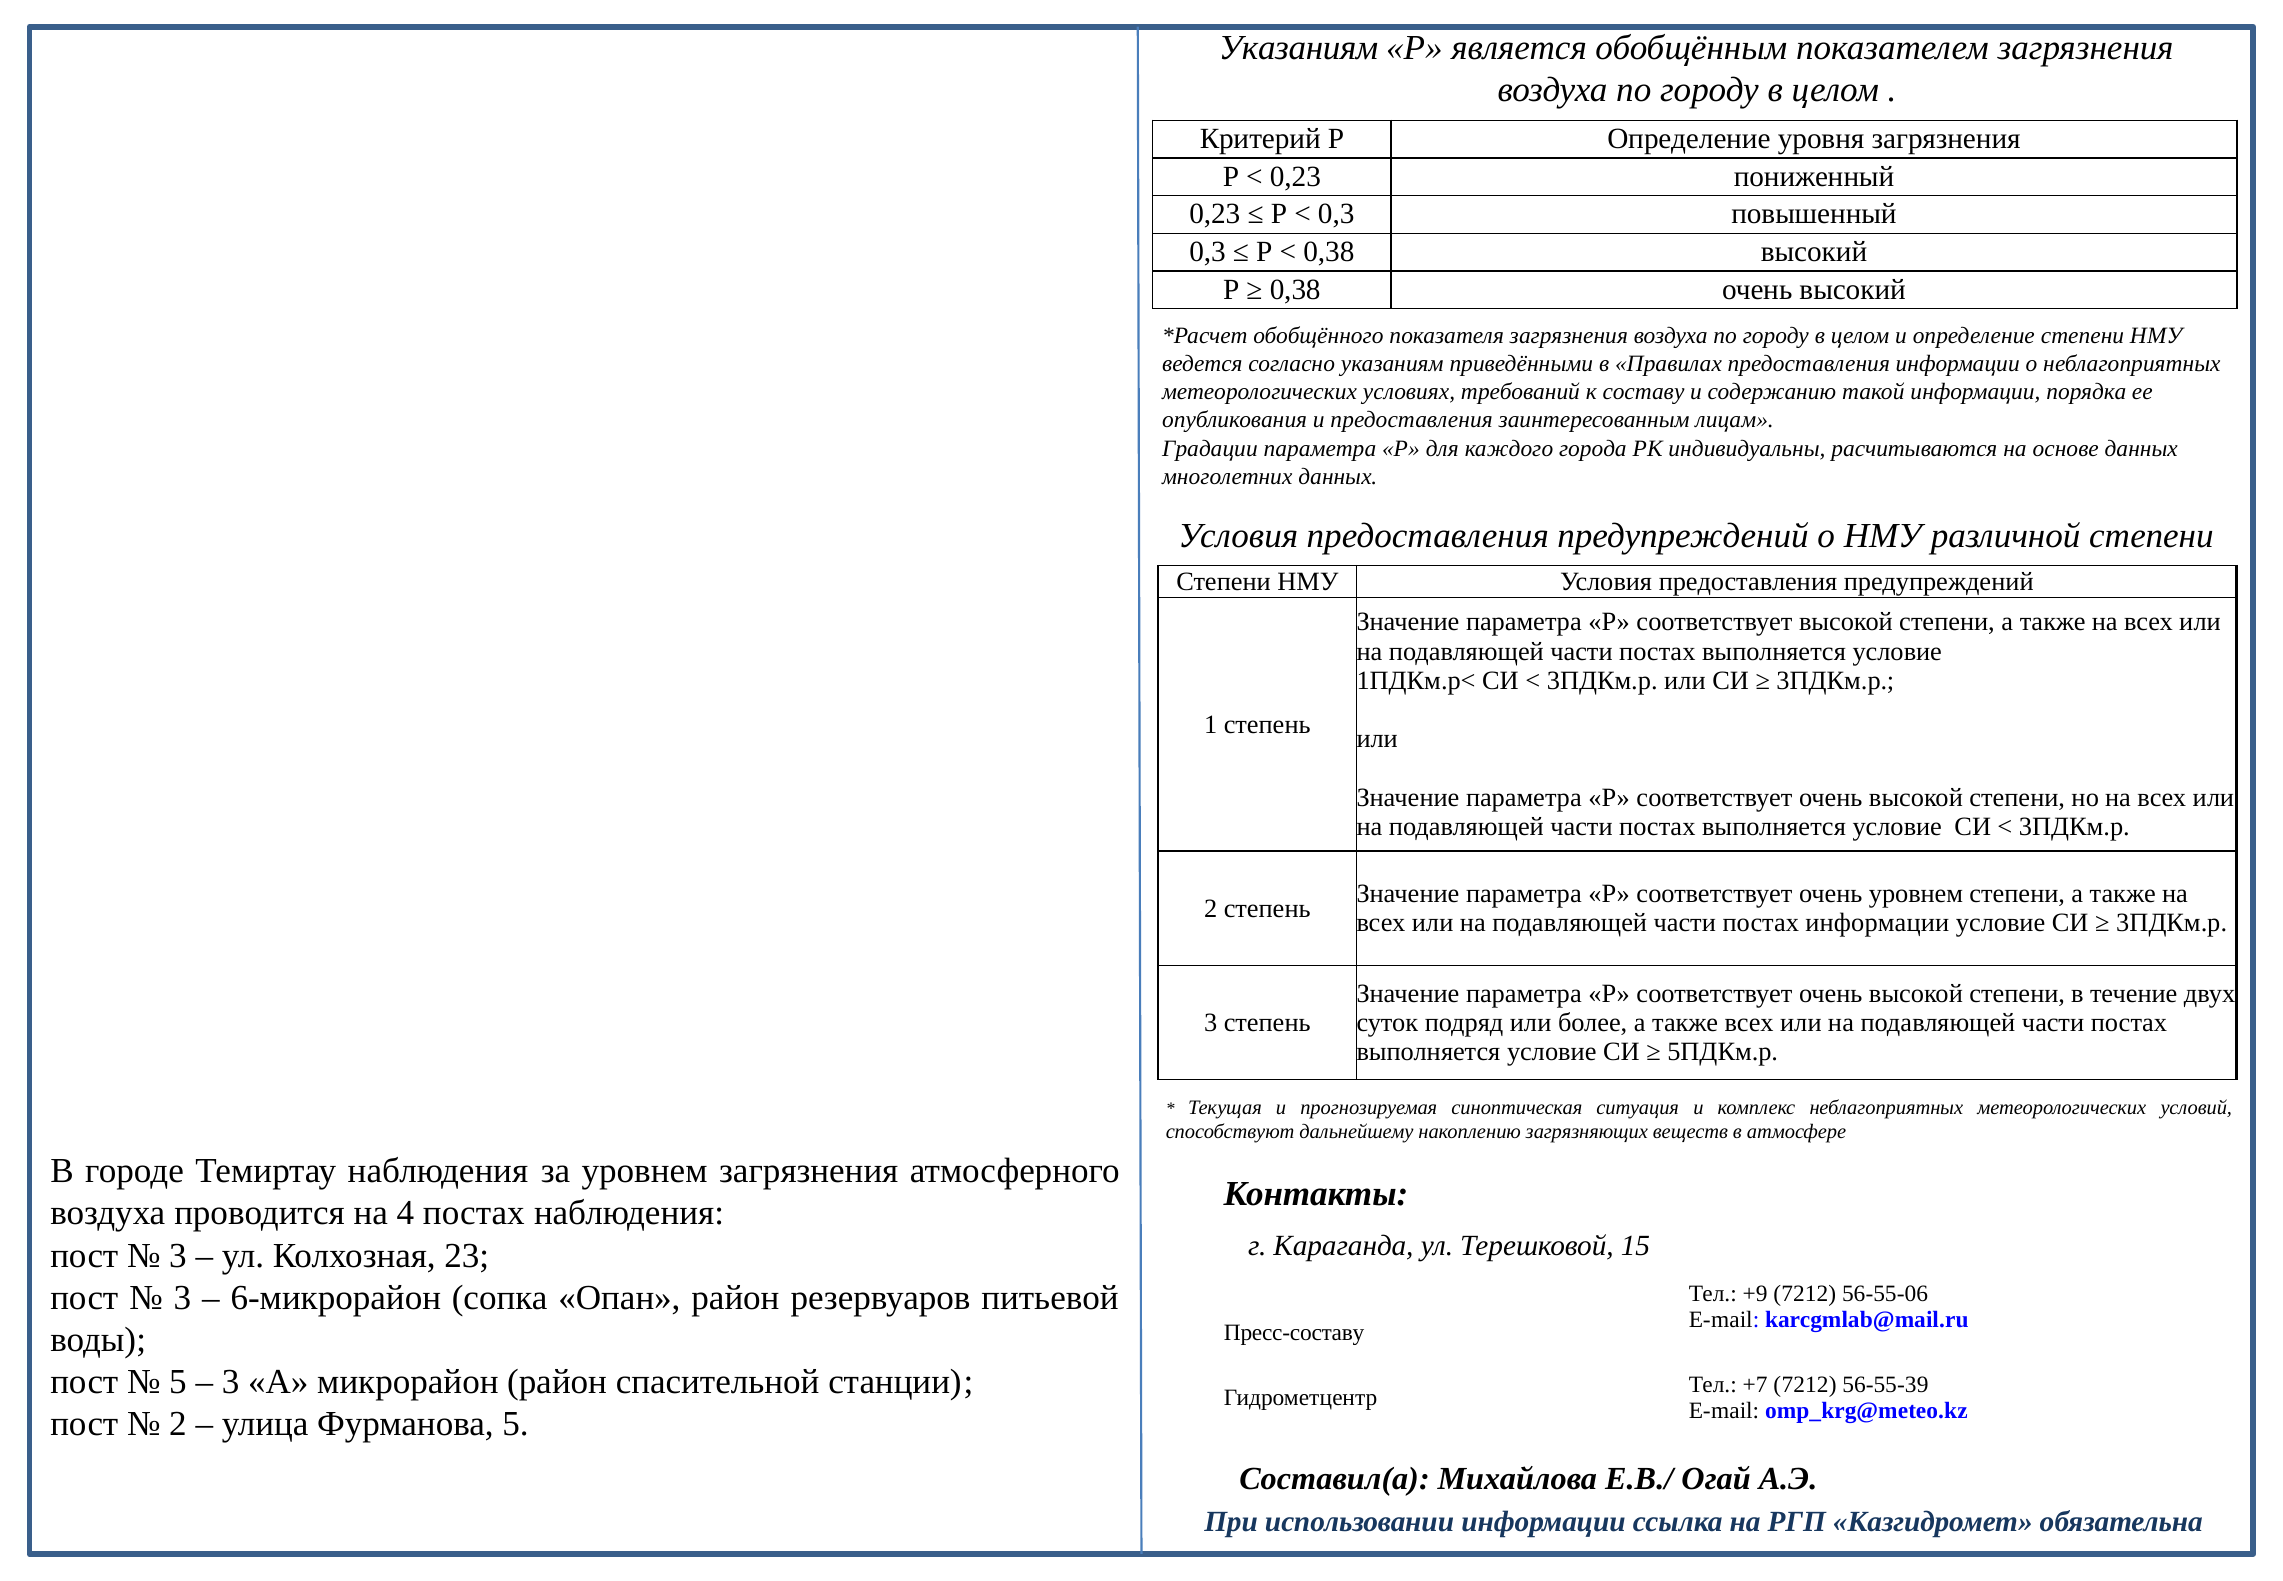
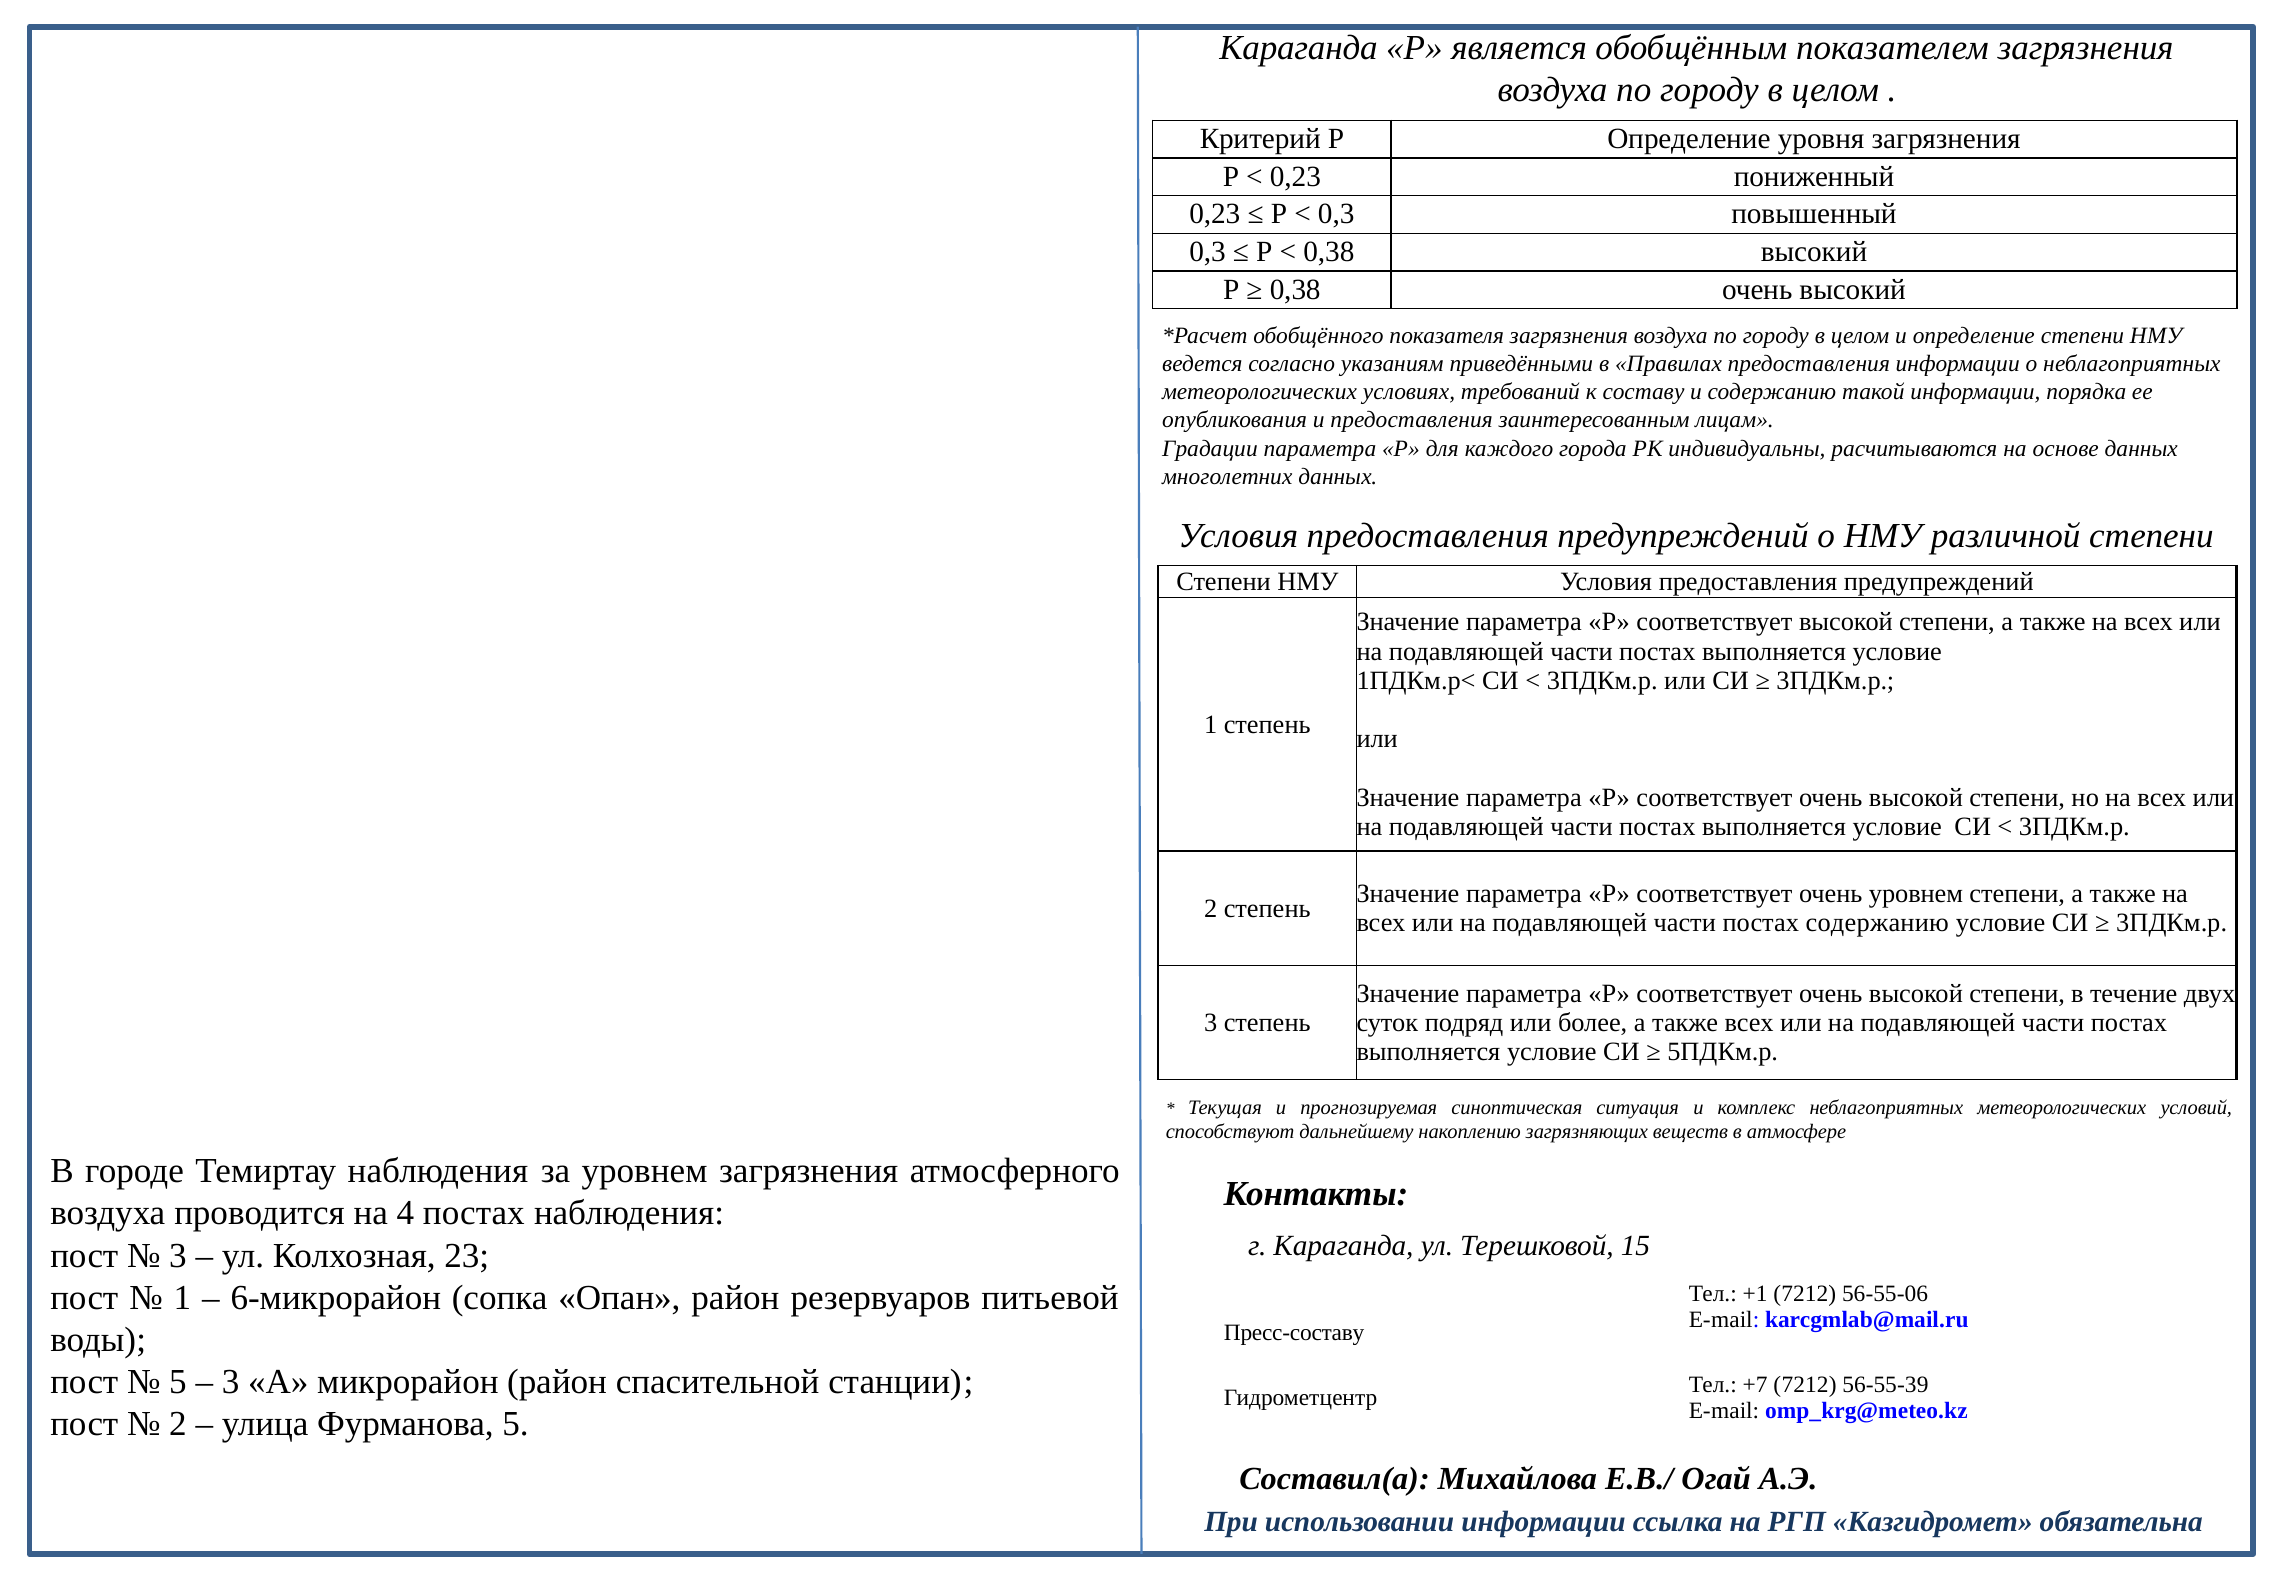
Указаниям at (1299, 48): Указаниям -> Караганда
постах информации: информации -> содержанию
3 at (182, 1297): 3 -> 1
+9: +9 -> +1
